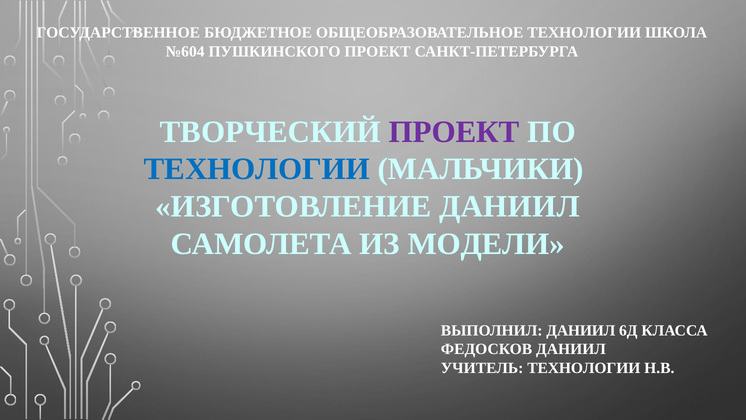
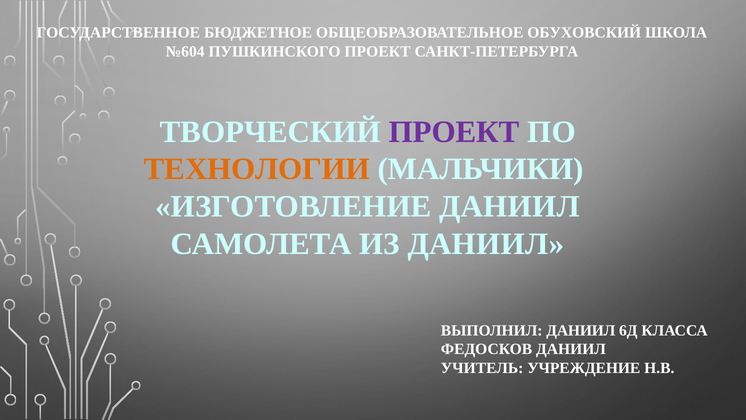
ОБЩЕОБРАЗОВАТЕЛЬНОЕ ТЕХНОЛОГИИ: ТЕХНОЛОГИИ -> ОБУХОВСКИЙ
ТЕХНОЛОГИИ at (257, 169) colour: blue -> orange
ИЗ МОДЕЛИ: МОДЕЛИ -> ДАНИИЛ
УЧИТЕЛЬ ТЕХНОЛОГИИ: ТЕХНОЛОГИИ -> УЧРЕЖДЕНИЕ
